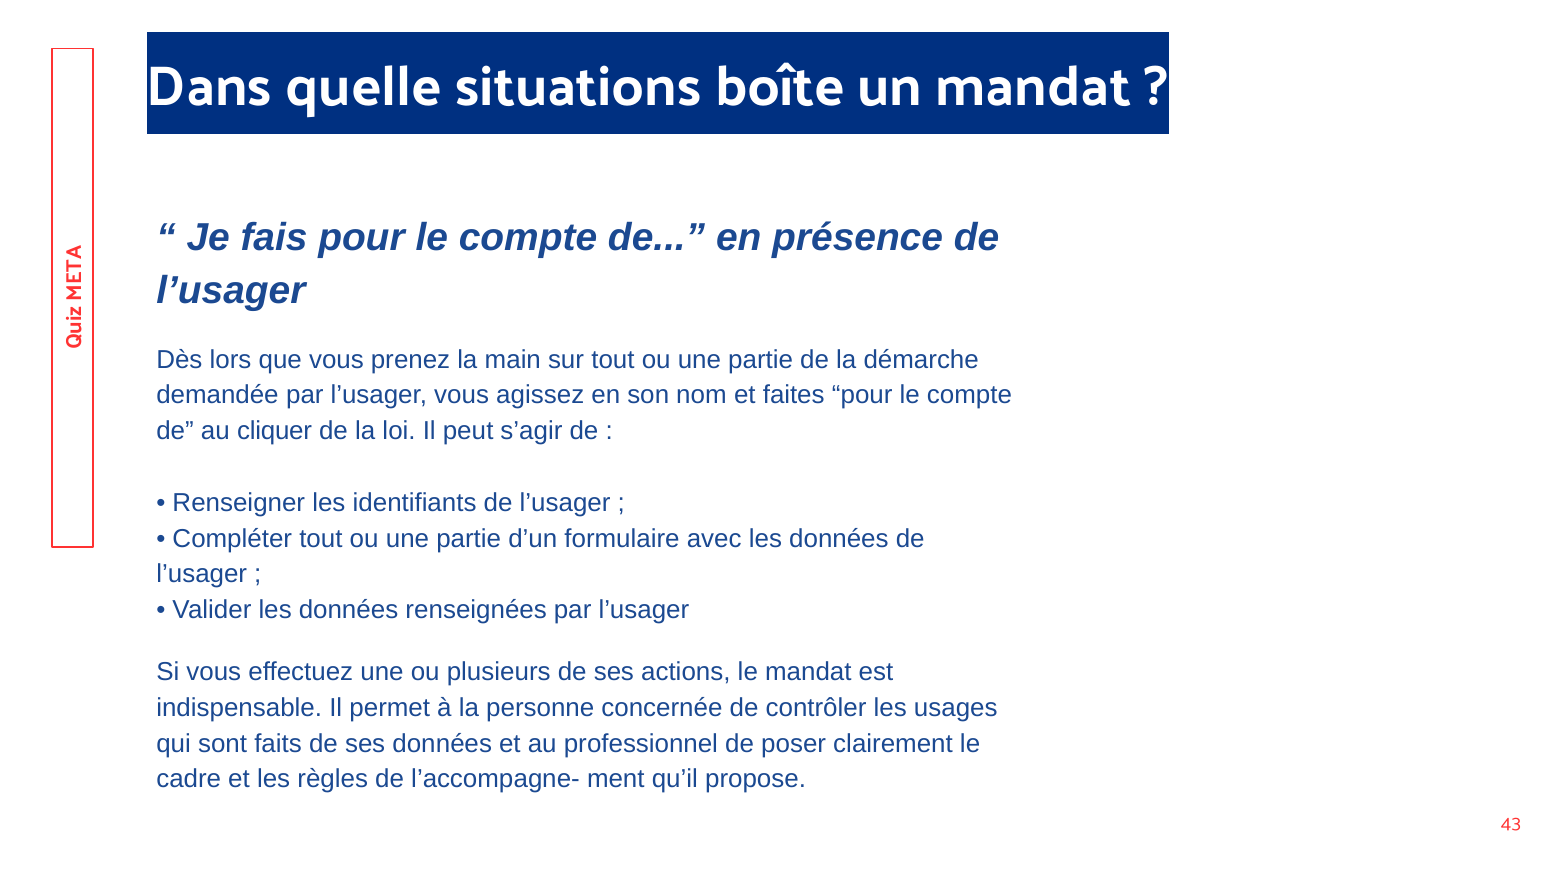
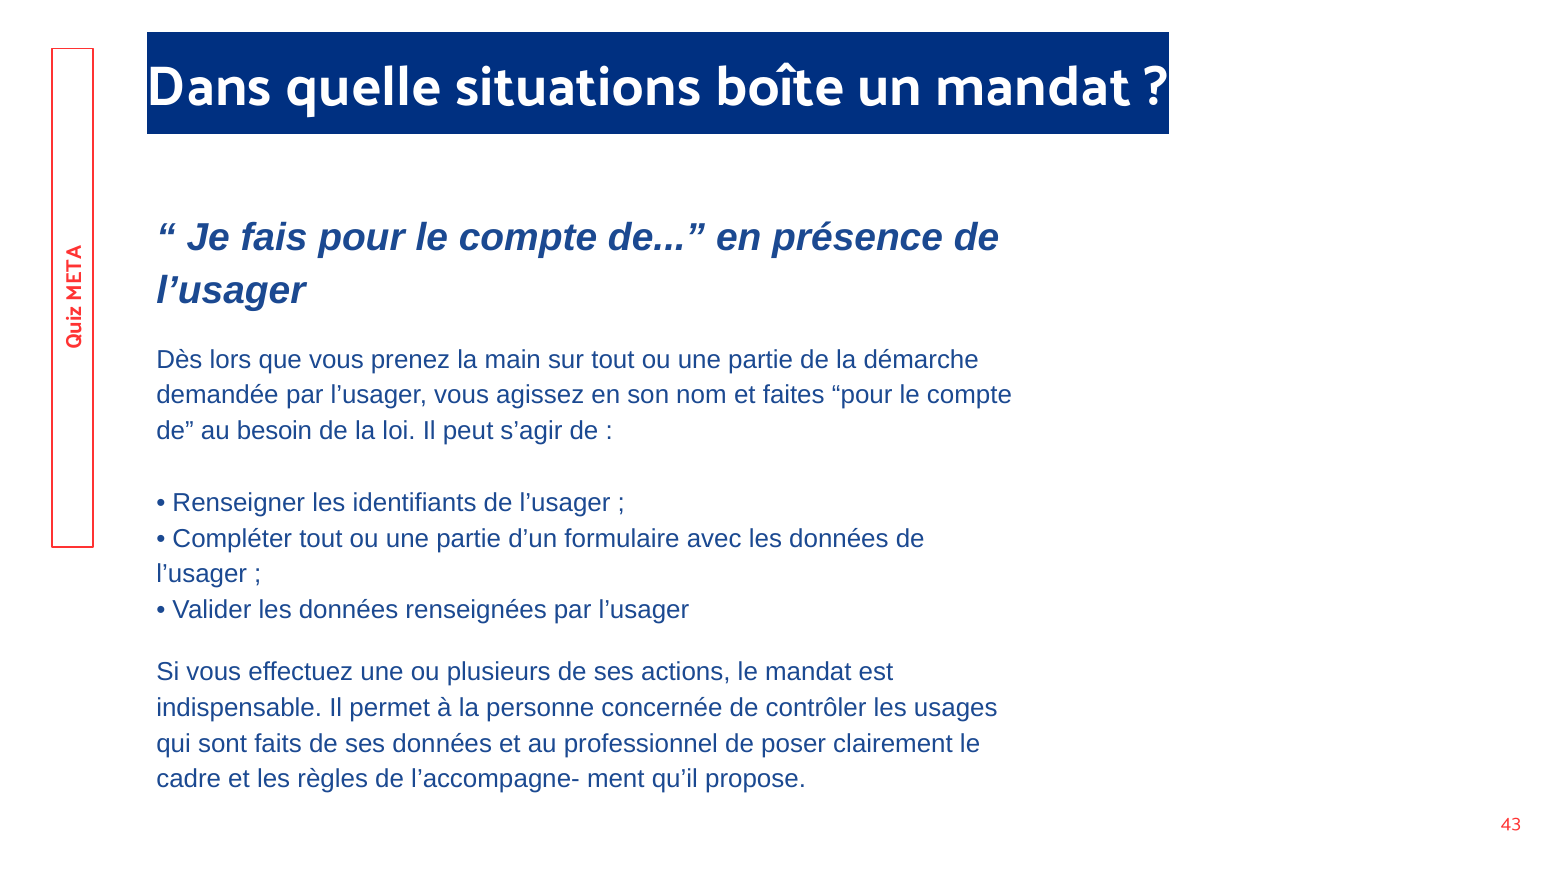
cliquer: cliquer -> besoin
